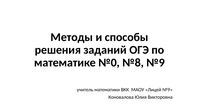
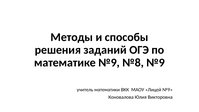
математике №0: №0 -> №9
